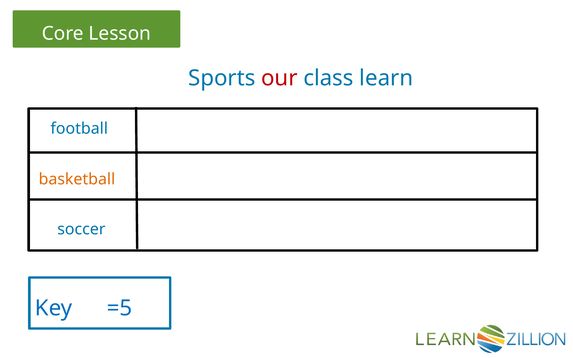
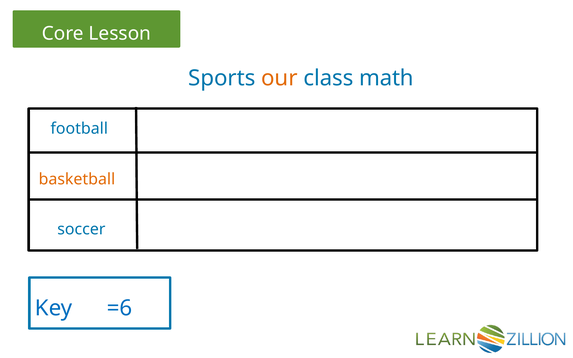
our colour: red -> orange
learn: learn -> math
=5: =5 -> =6
